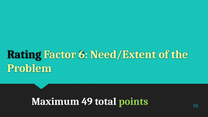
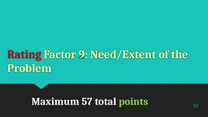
Rating colour: black -> red
6: 6 -> 9
49: 49 -> 57
